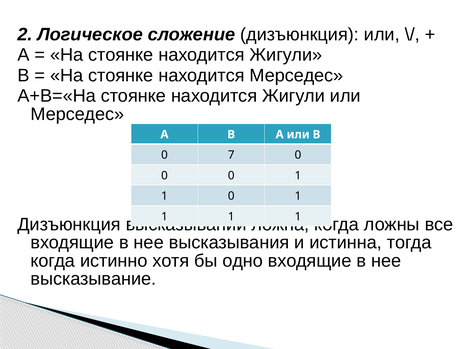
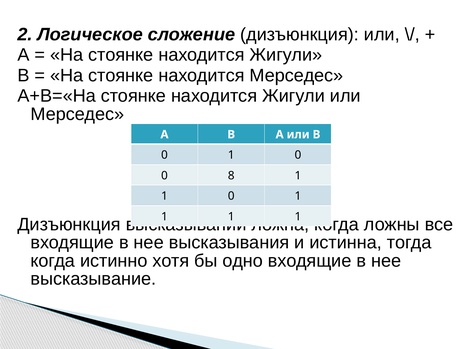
7 at (231, 155): 7 -> 1
0 at (231, 176): 0 -> 8
